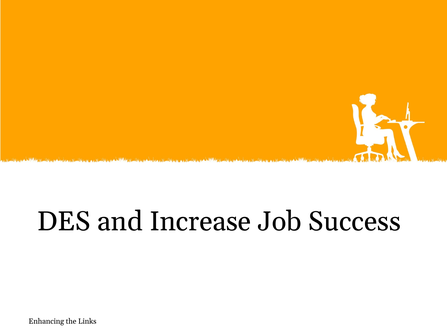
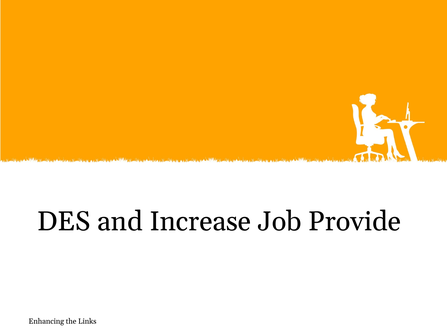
Success: Success -> Provide
